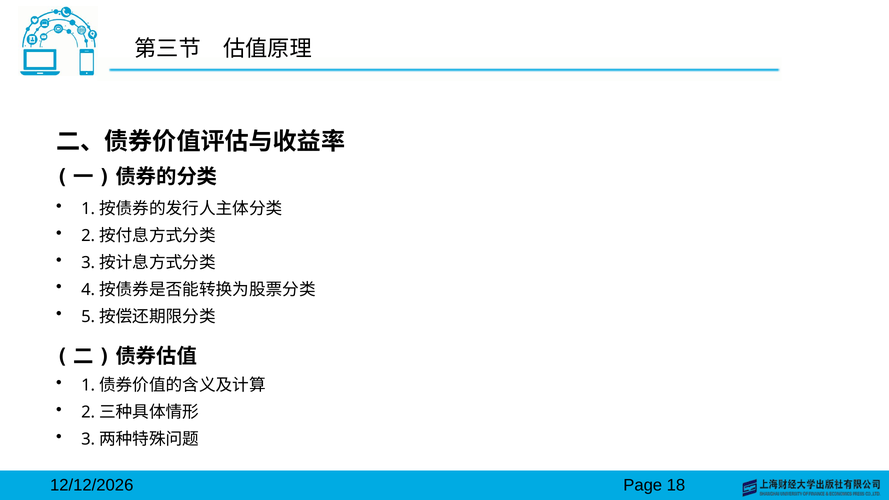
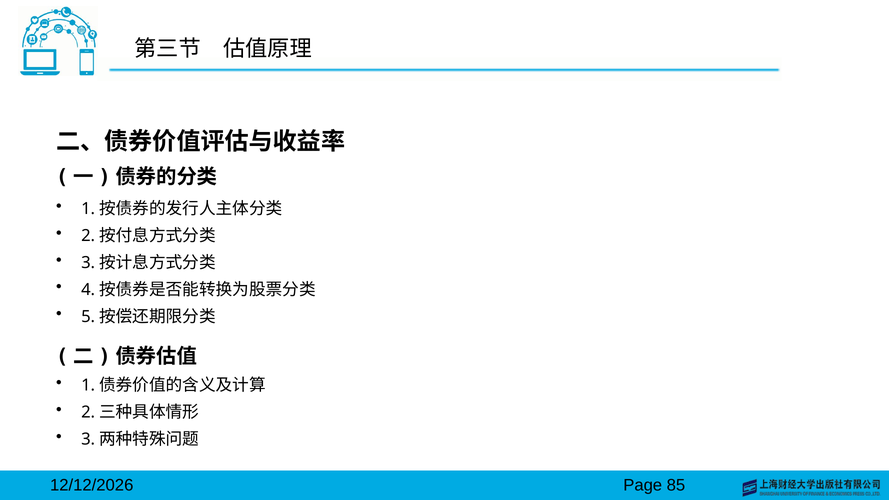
18: 18 -> 85
